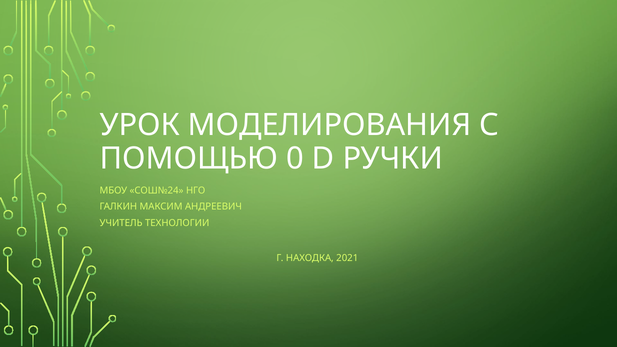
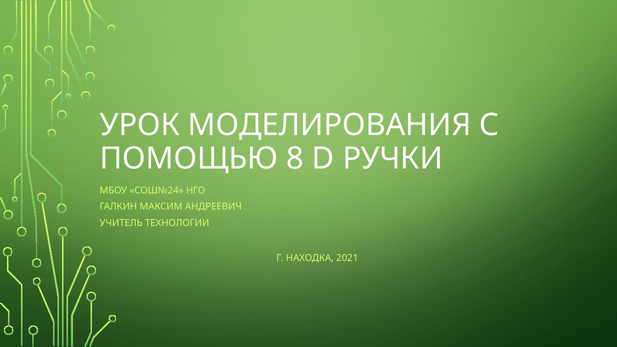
0: 0 -> 8
